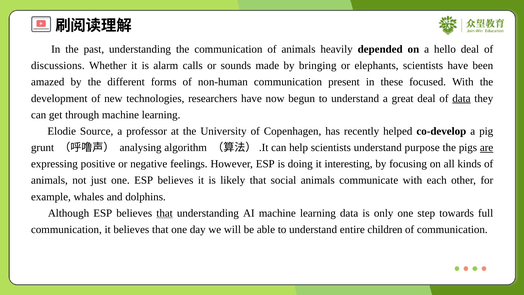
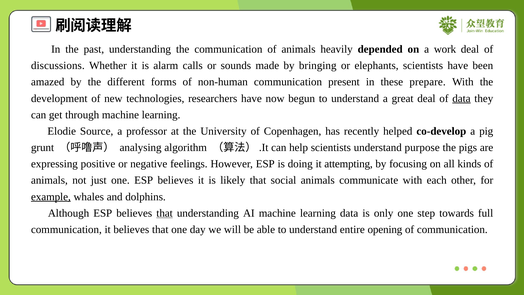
hello: hello -> work
focused: focused -> prepare
are underline: present -> none
interesting: interesting -> attempting
example underline: none -> present
children: children -> opening
